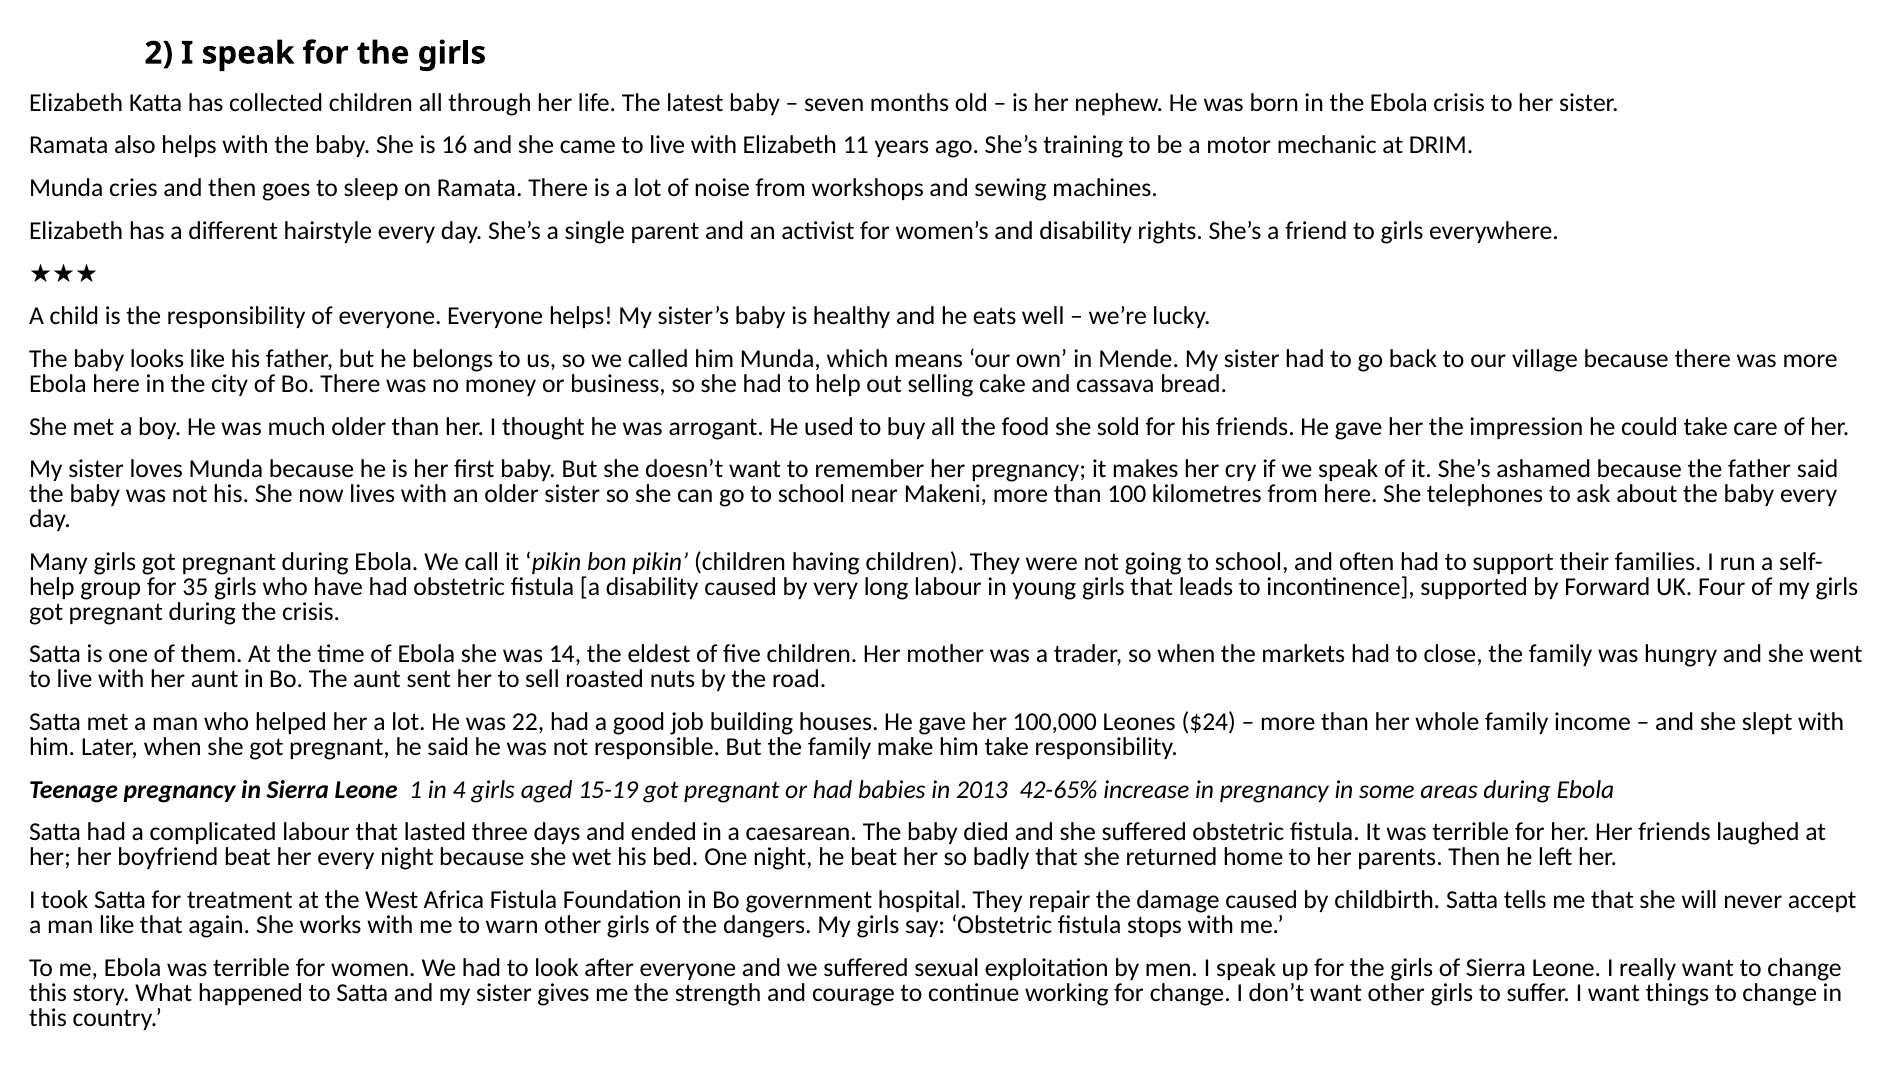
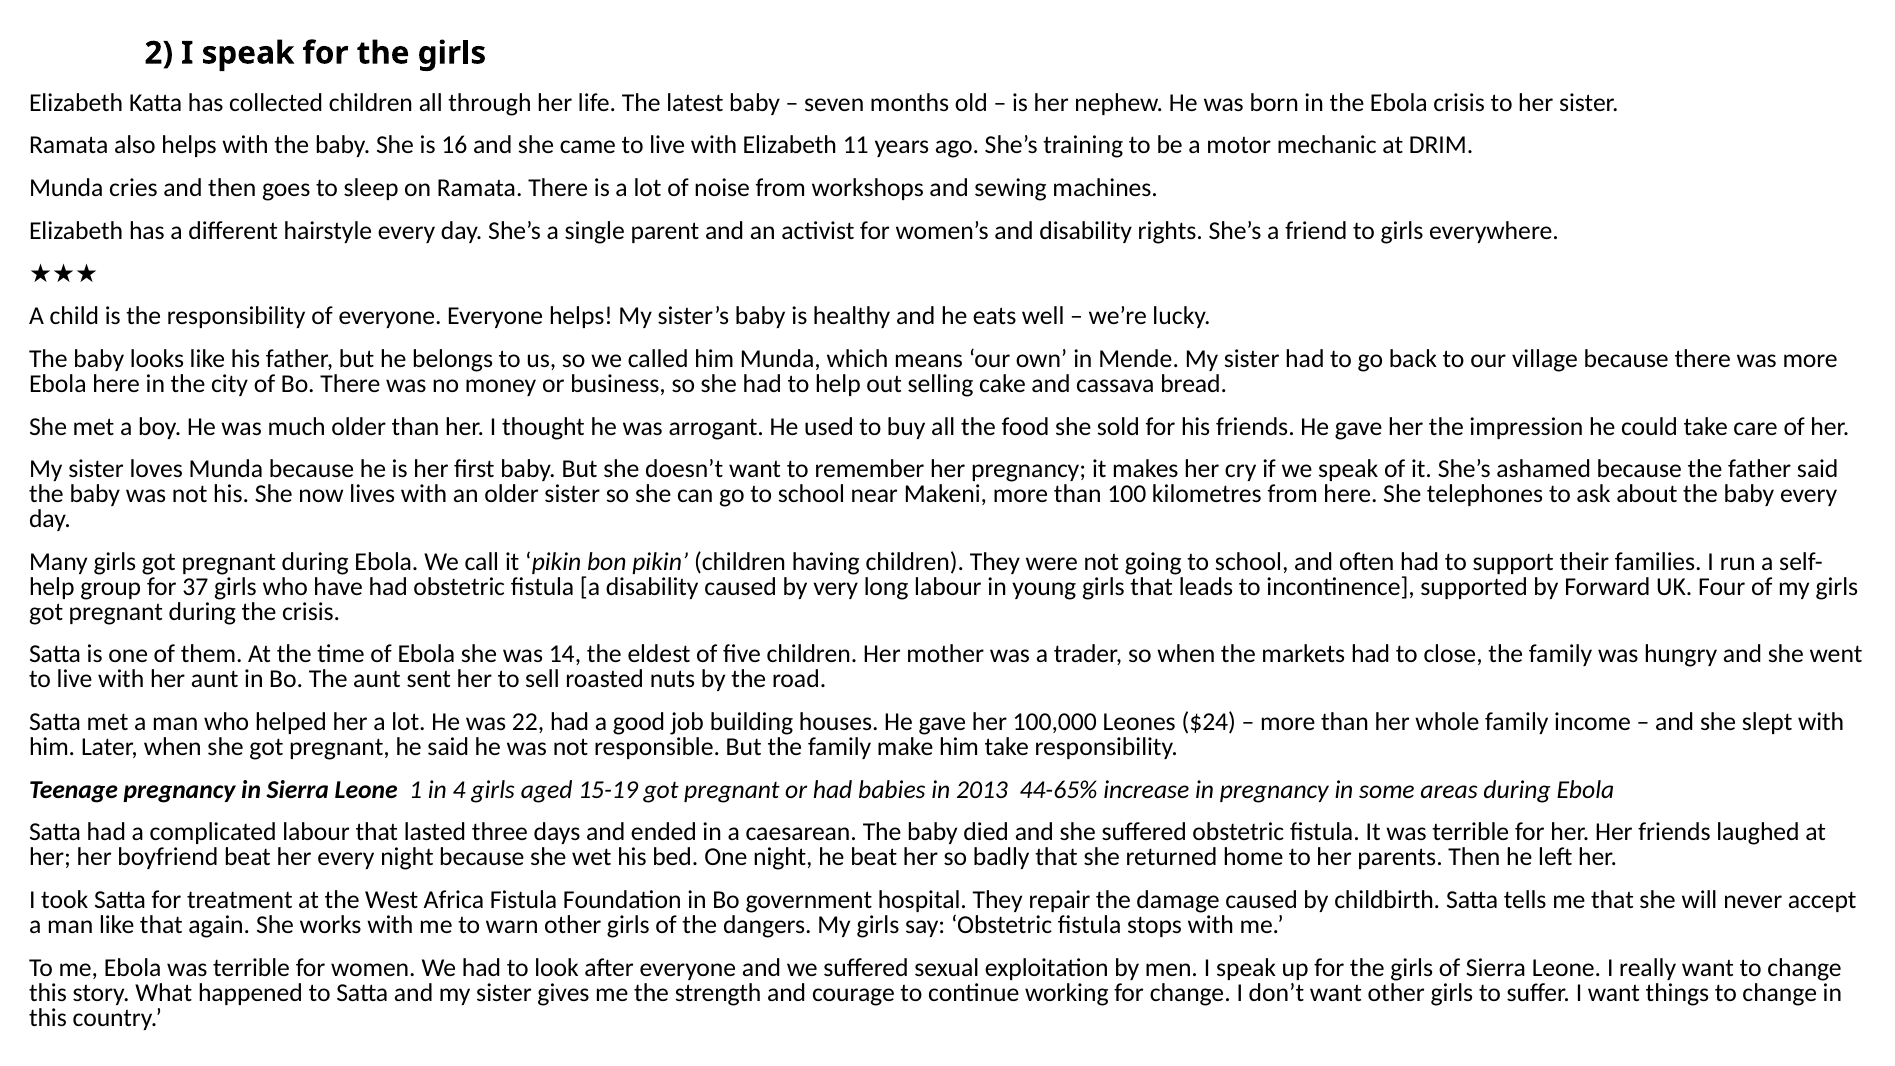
35: 35 -> 37
42-65%: 42-65% -> 44-65%
